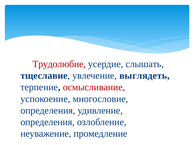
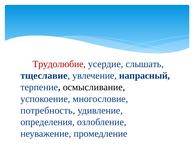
выглядеть: выглядеть -> напрасный
осмысливание colour: red -> black
определения at (48, 111): определения -> потребность
